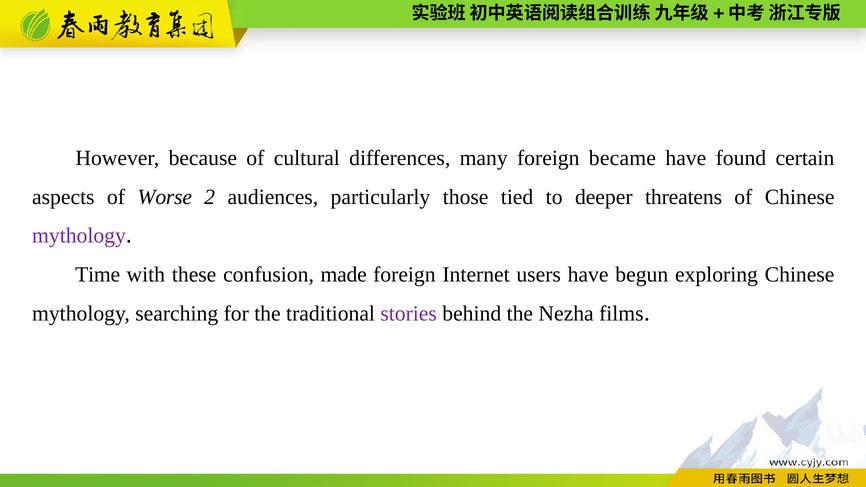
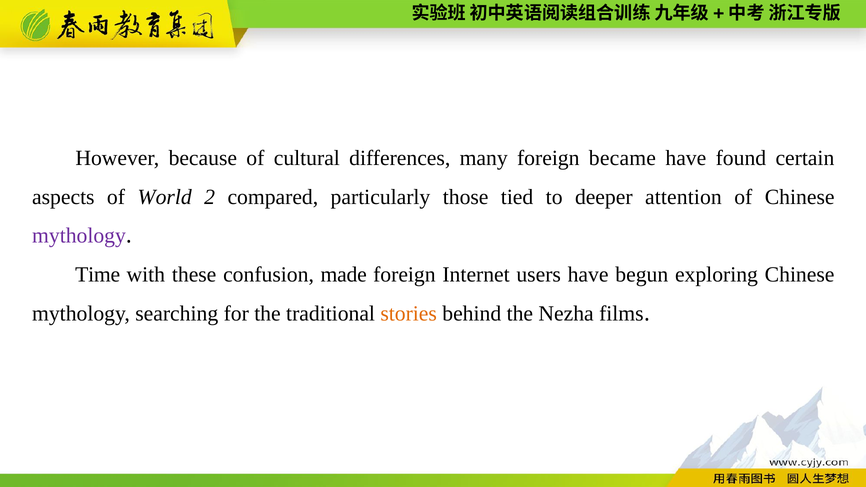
Worse: Worse -> World
audiences: audiences -> compared
threatens: threatens -> attention
stories colour: purple -> orange
